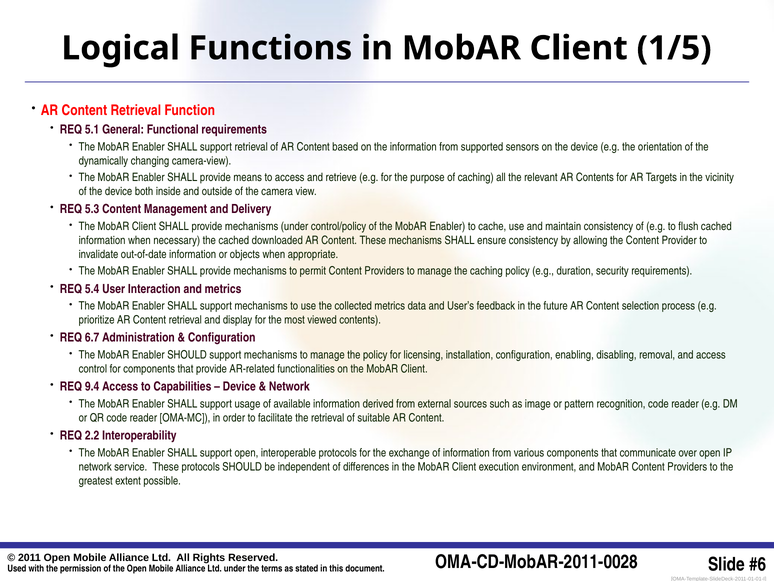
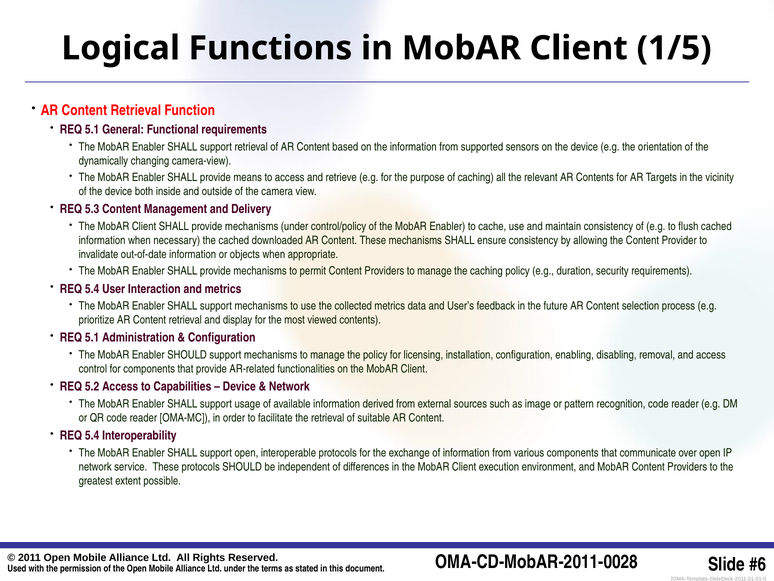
6.7 at (92, 338): 6.7 -> 5.1
9.4: 9.4 -> 5.2
2.2 at (92, 435): 2.2 -> 5.4
